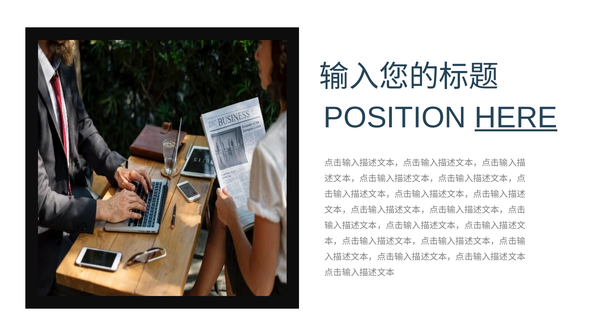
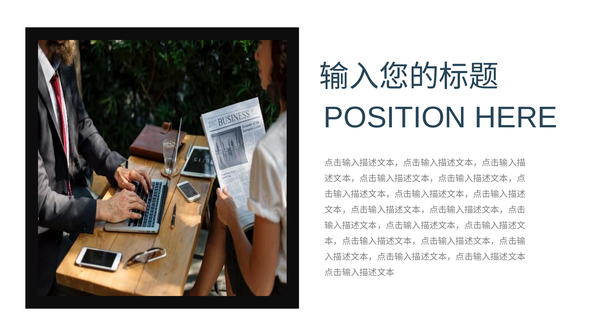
HERE underline: present -> none
